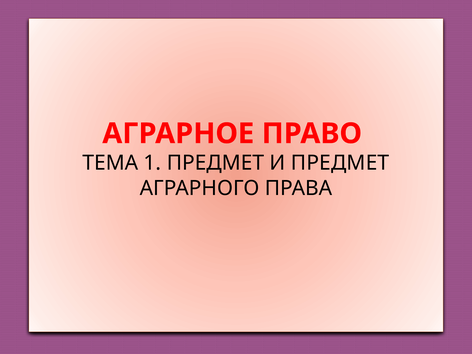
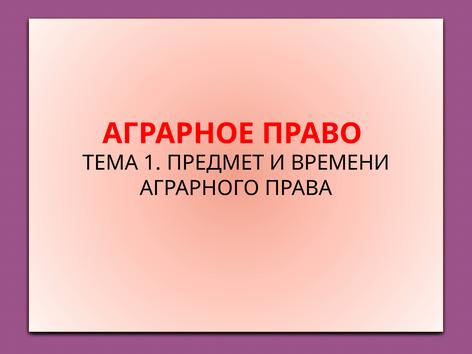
И ПРЕДМЕТ: ПРЕДМЕТ -> ВРЕМЕНИ
